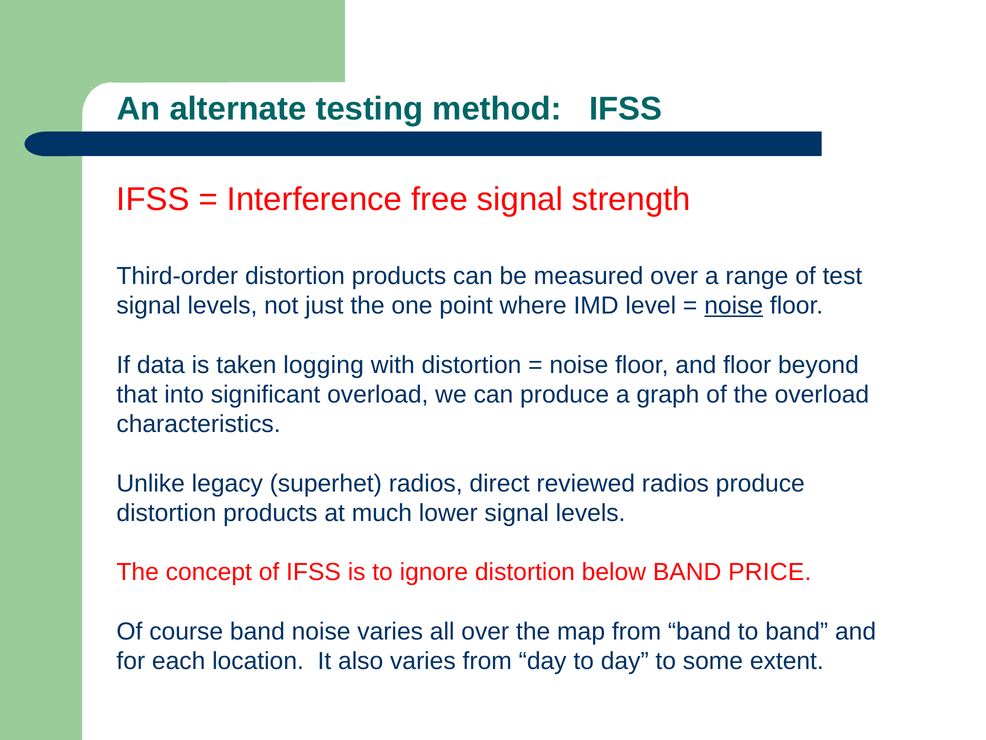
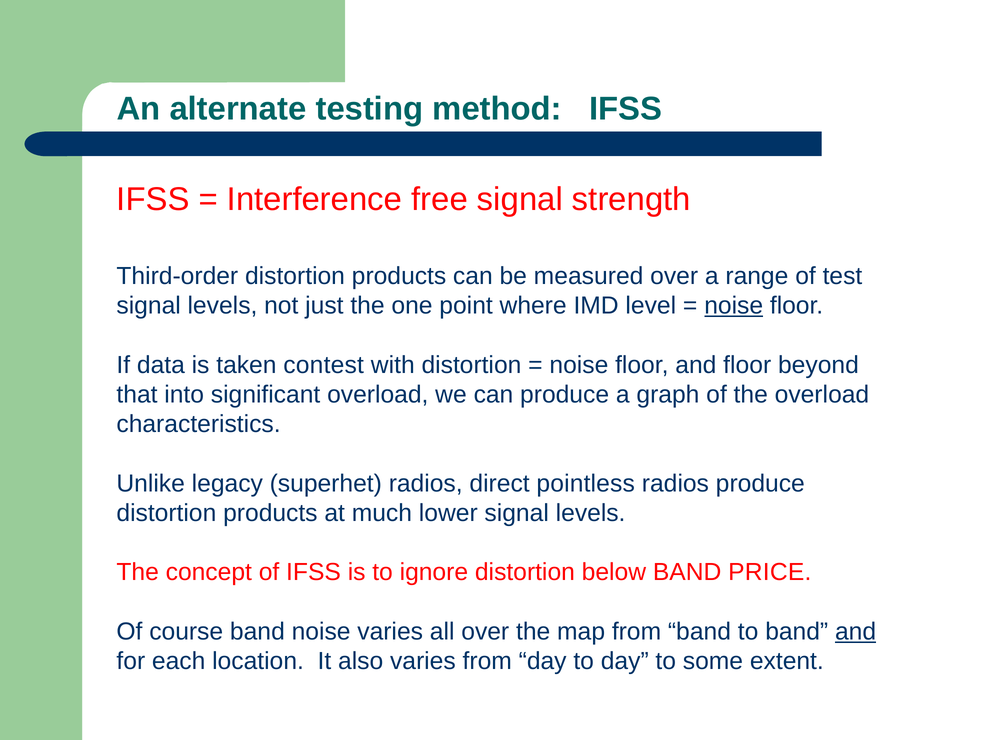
logging: logging -> contest
reviewed: reviewed -> pointless
and at (856, 631) underline: none -> present
